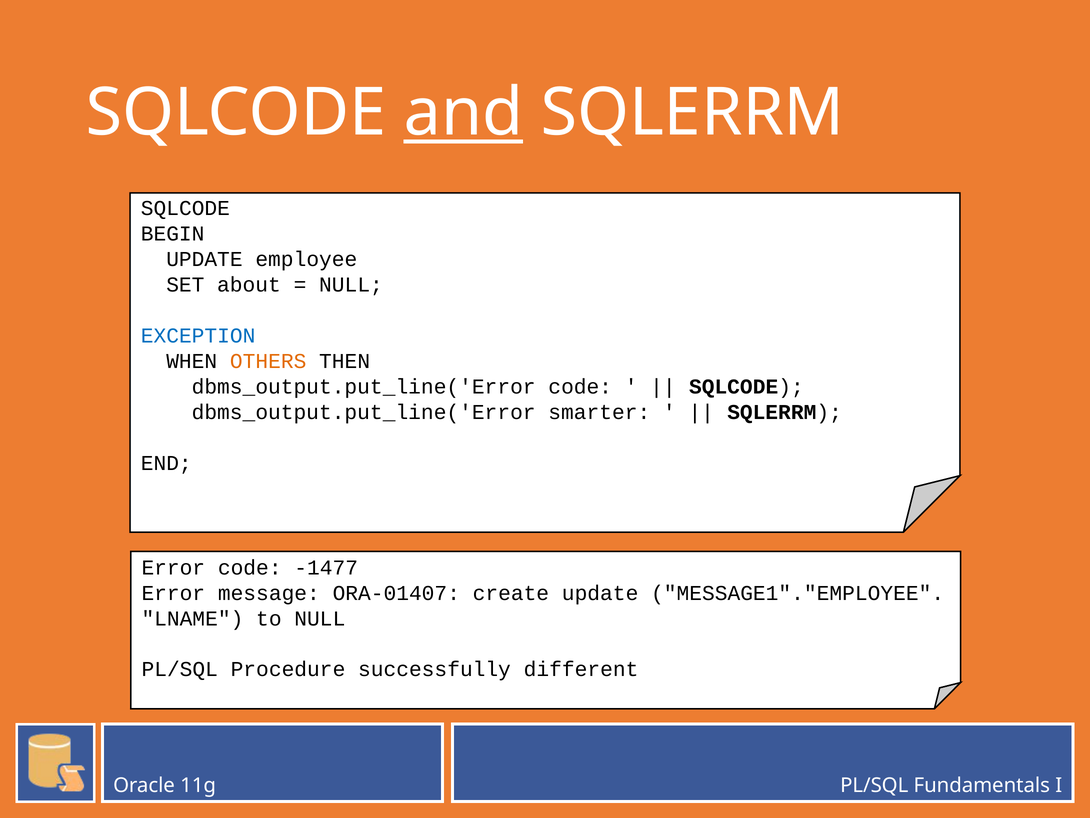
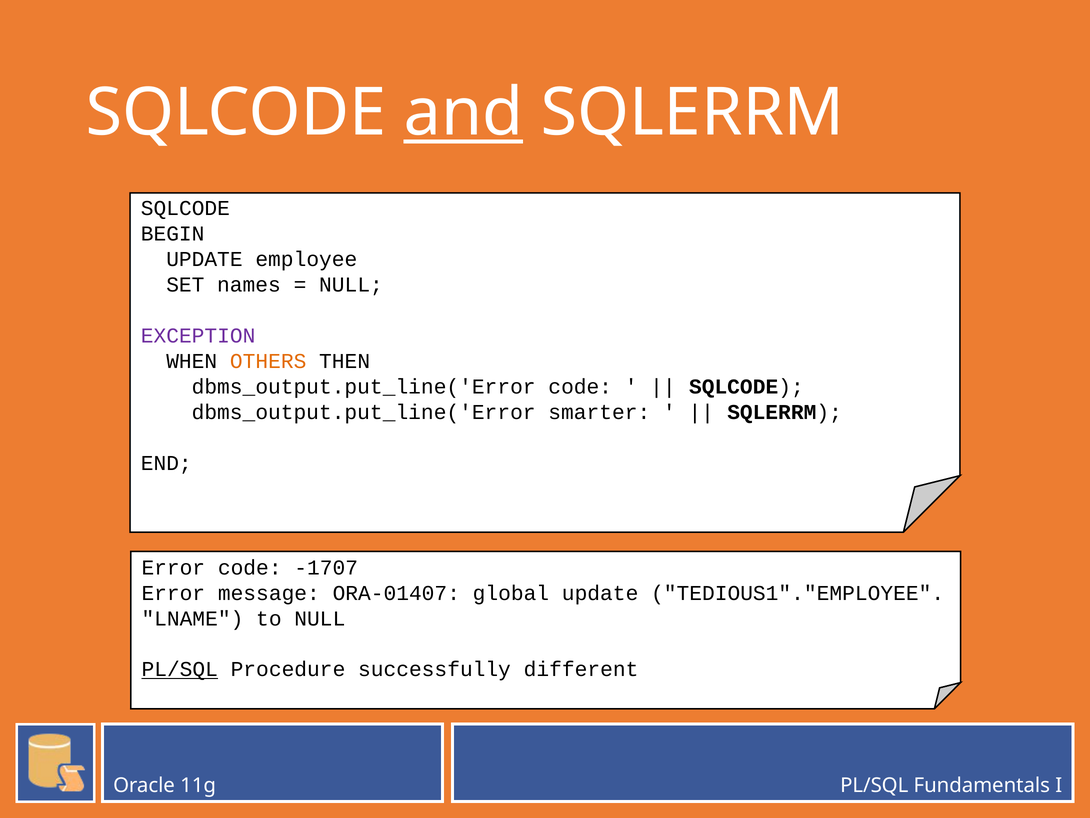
about: about -> names
EXCEPTION colour: blue -> purple
-1477: -1477 -> -1707
create: create -> global
MESSAGE1"."EMPLOYEE: MESSAGE1"."EMPLOYEE -> TEDIOUS1"."EMPLOYEE
PL/SQL at (180, 669) underline: none -> present
